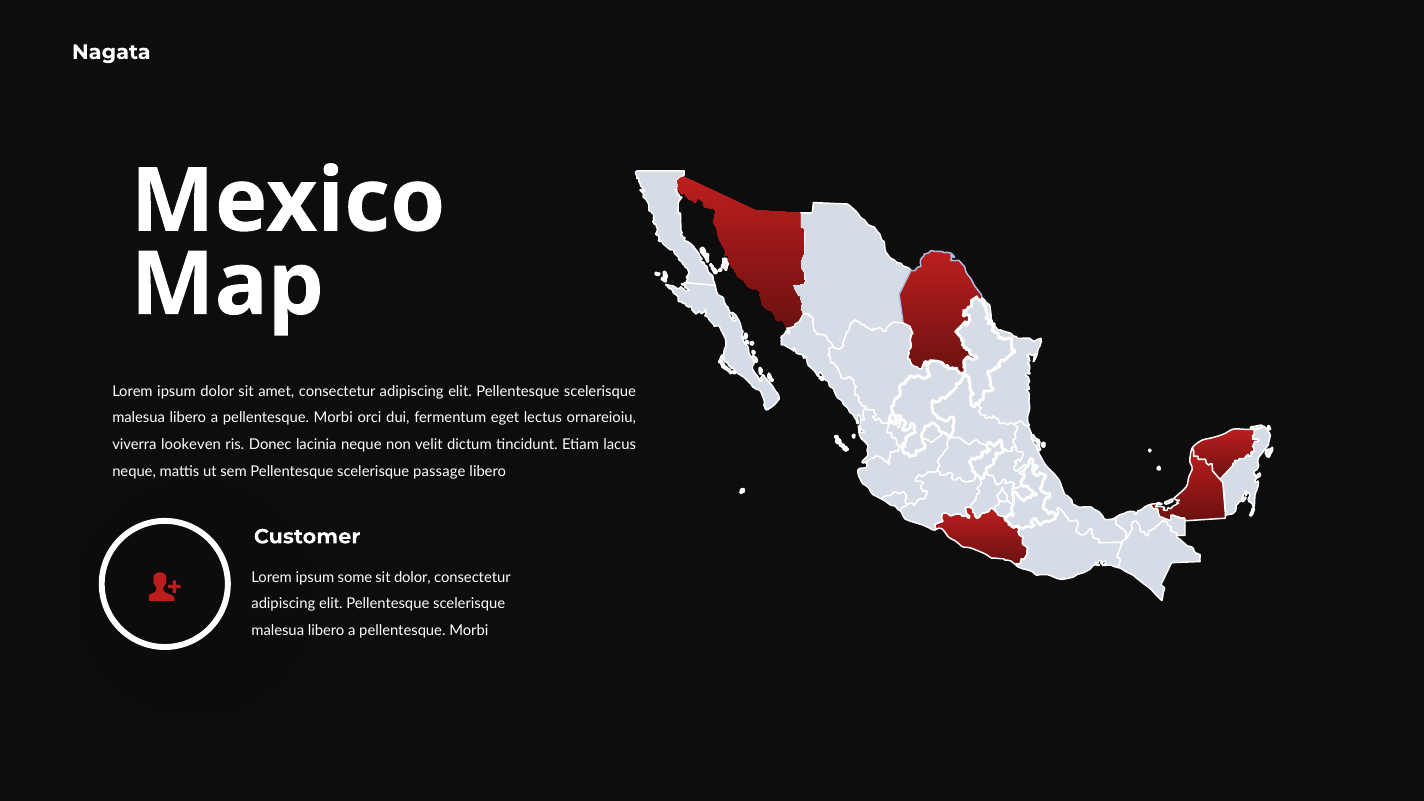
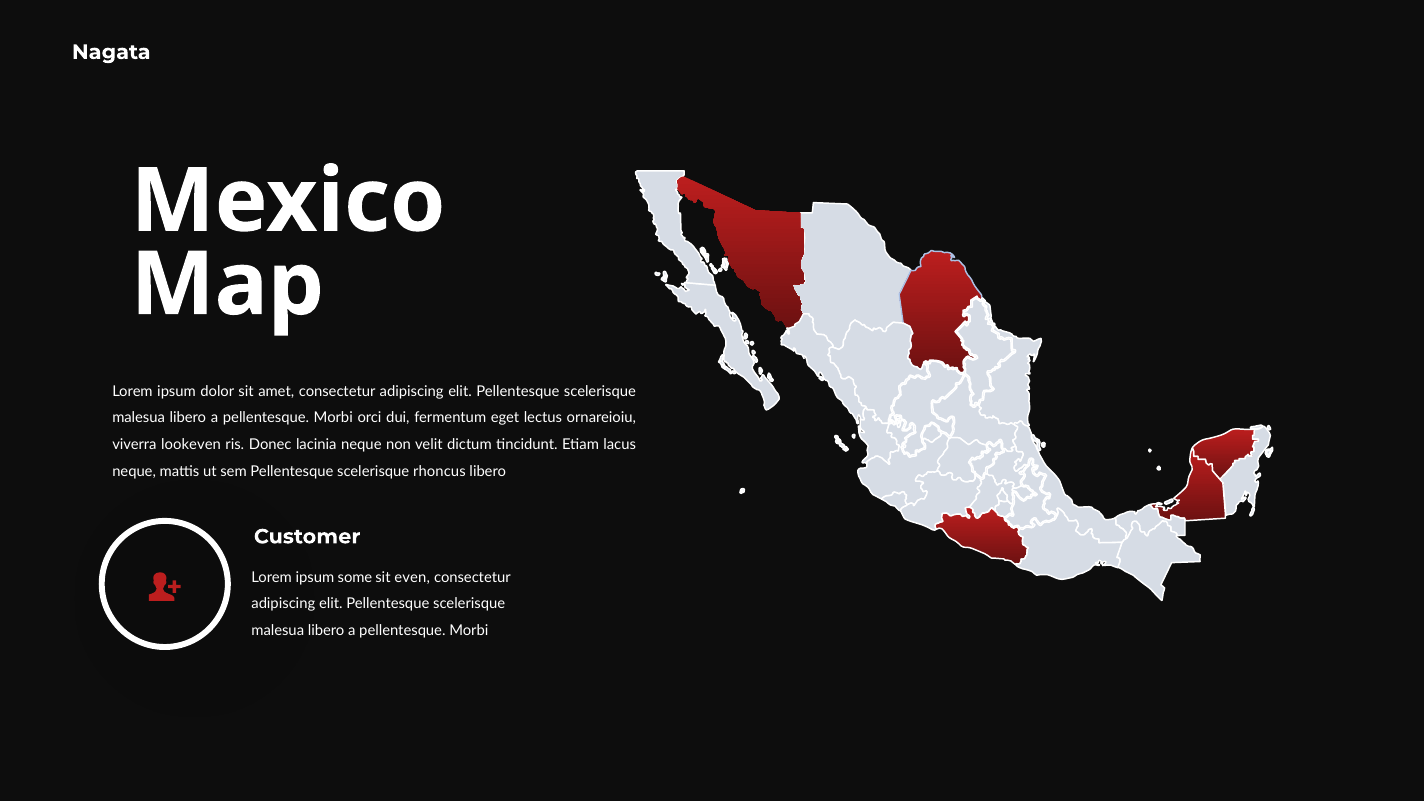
passage: passage -> rhoncus
sit dolor: dolor -> even
